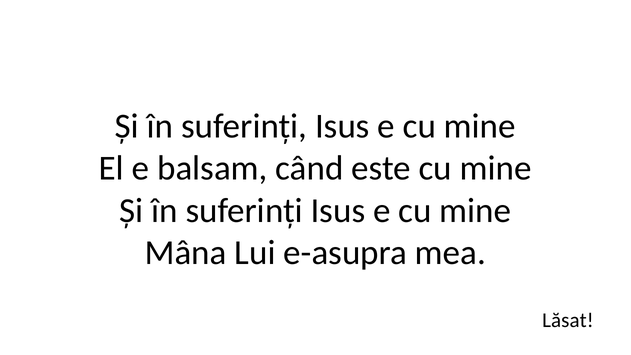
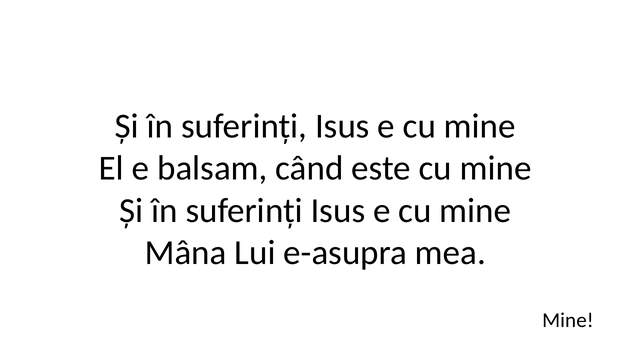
Lăsat at (568, 320): Lăsat -> Mine
